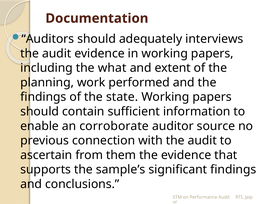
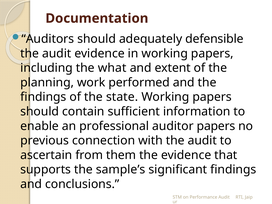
interviews: interviews -> defensible
corroborate: corroborate -> professional
auditor source: source -> papers
